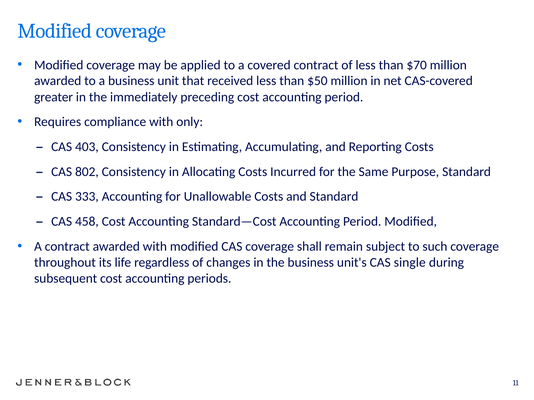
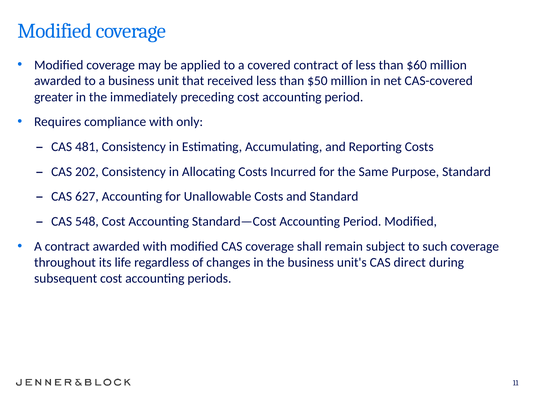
$70: $70 -> $60
403: 403 -> 481
802: 802 -> 202
333: 333 -> 627
458: 458 -> 548
single: single -> direct
